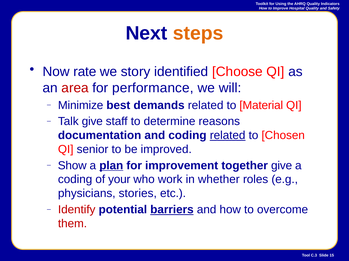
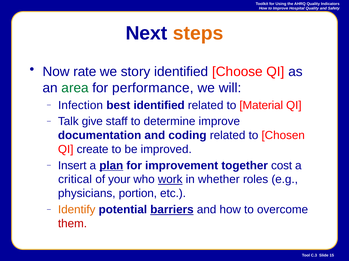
area colour: red -> green
Minimize: Minimize -> Infection
best demands: demands -> identified
determine reasons: reasons -> improve
related at (228, 136) underline: present -> none
senior: senior -> create
Show: Show -> Insert
together give: give -> cost
coding at (75, 180): coding -> critical
work underline: none -> present
stories: stories -> portion
Identify colour: red -> orange
